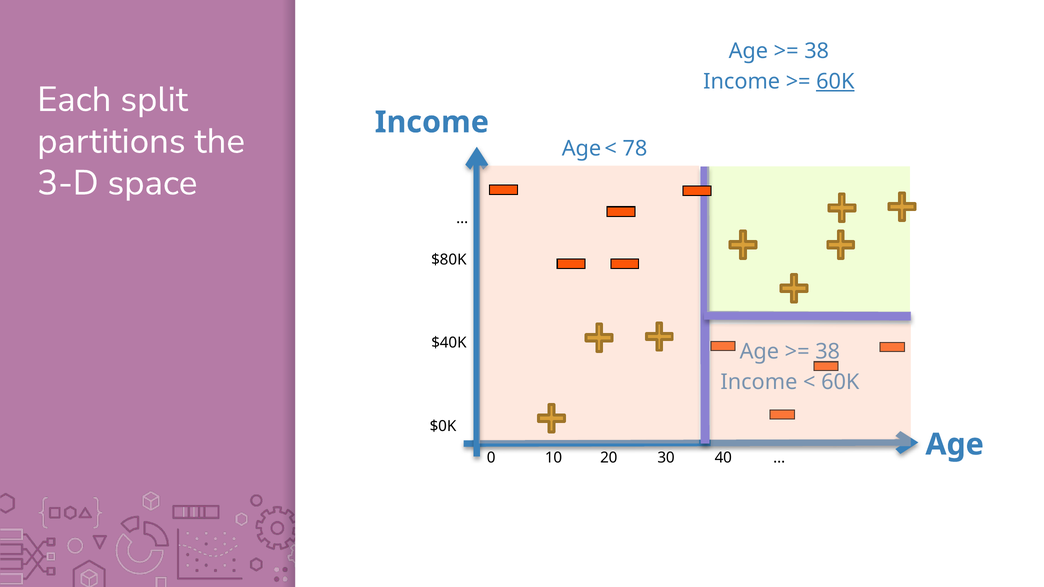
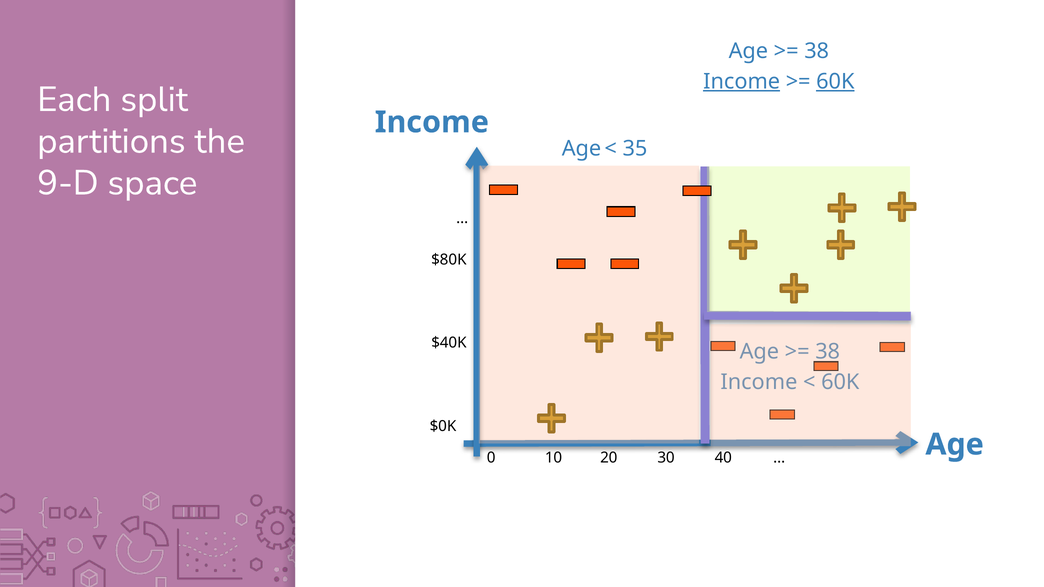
Income at (742, 82) underline: none -> present
78: 78 -> 35
3-D: 3-D -> 9-D
